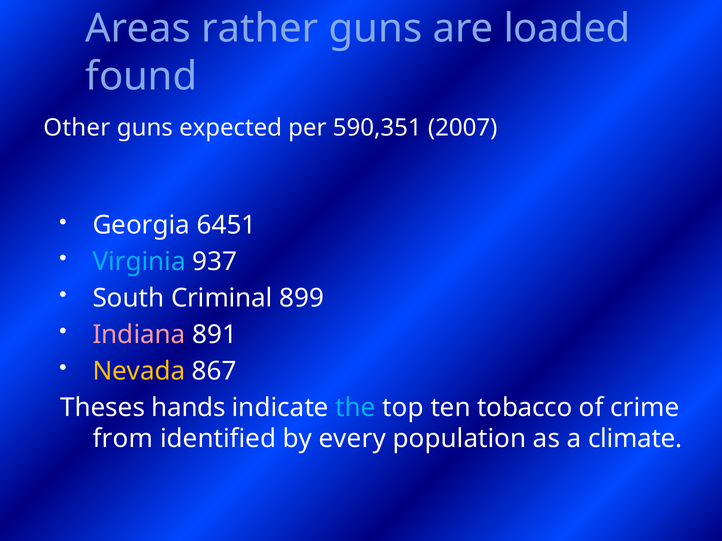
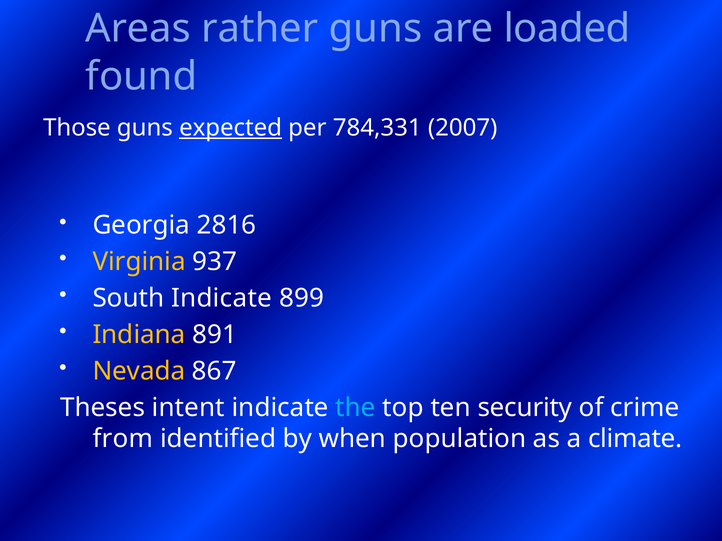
Other: Other -> Those
expected underline: none -> present
590,351: 590,351 -> 784,331
6451: 6451 -> 2816
Virginia colour: light blue -> yellow
South Criminal: Criminal -> Indicate
Indiana colour: pink -> yellow
hands: hands -> intent
tobacco: tobacco -> security
every: every -> when
